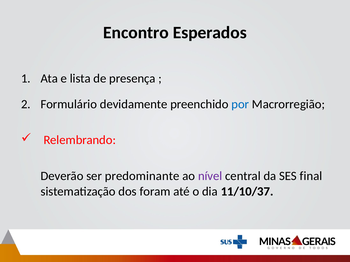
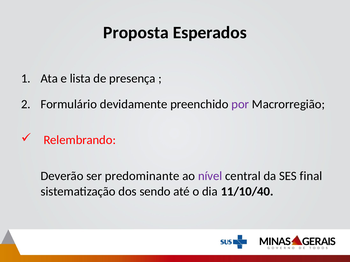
Encontro: Encontro -> Proposta
por colour: blue -> purple
foram: foram -> sendo
11/10/37: 11/10/37 -> 11/10/40
